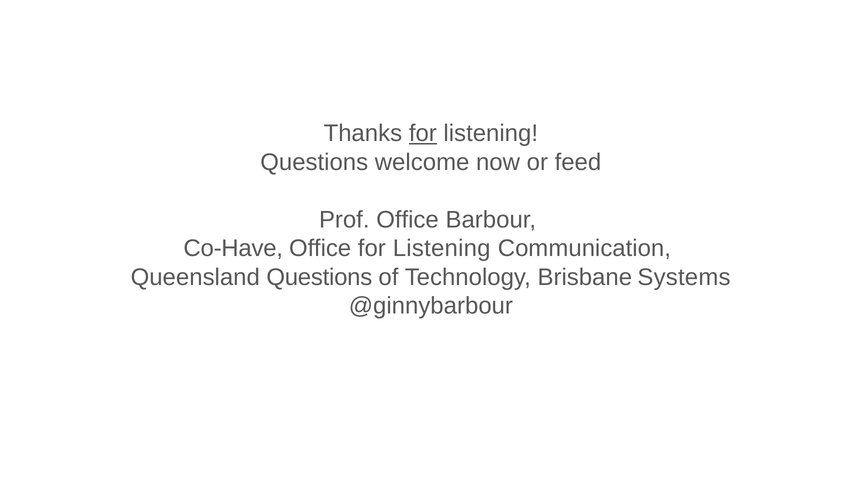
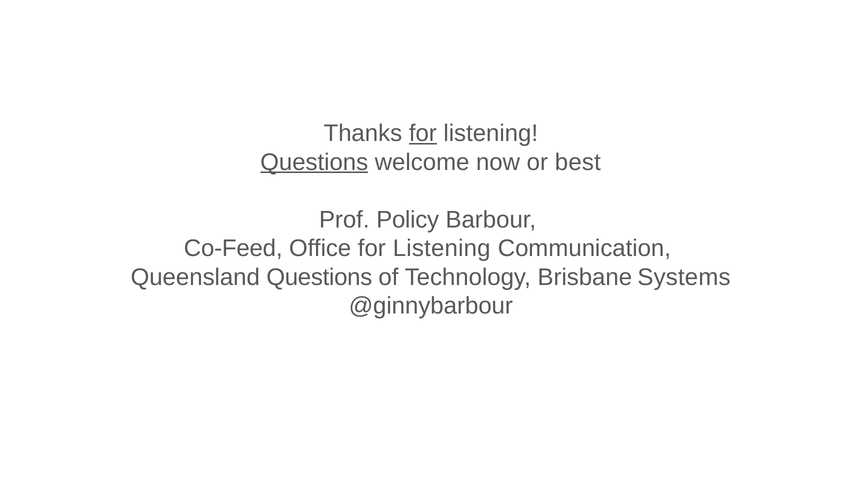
Questions at (314, 162) underline: none -> present
feed: feed -> best
Prof Office: Office -> Policy
Co-Have: Co-Have -> Co-Feed
